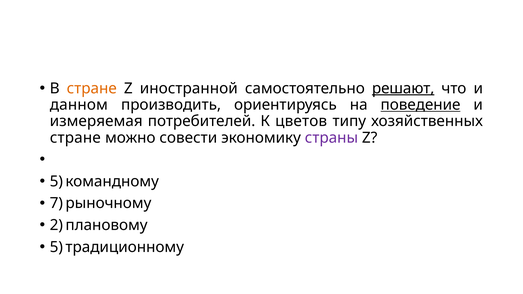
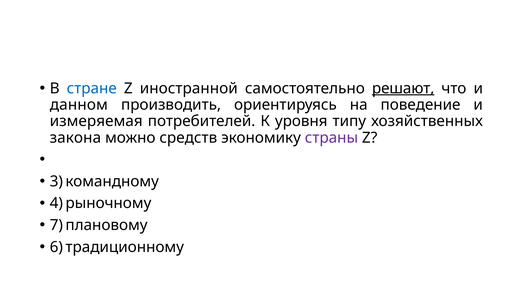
стране at (92, 88) colour: orange -> blue
поведение underline: present -> none
цветов: цветов -> уровня
стране at (75, 138): стране -> закона
совести: совести -> средств
5 at (56, 182): 5 -> 3
7: 7 -> 4
2: 2 -> 7
5 at (56, 247): 5 -> 6
